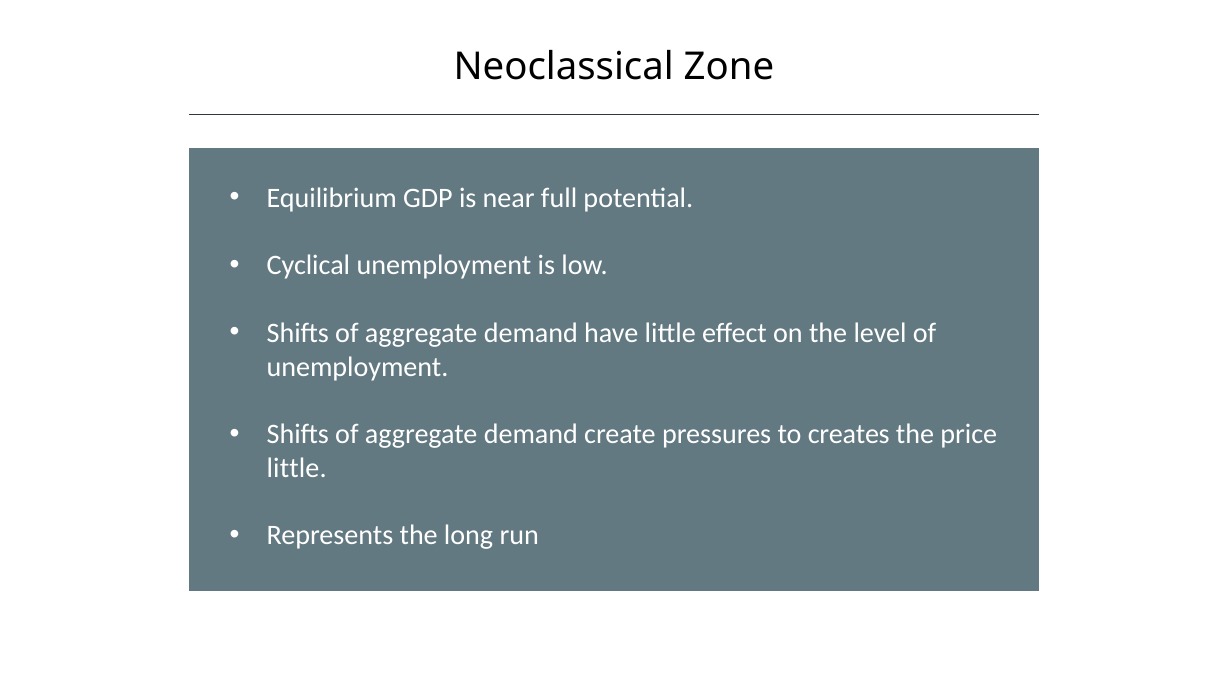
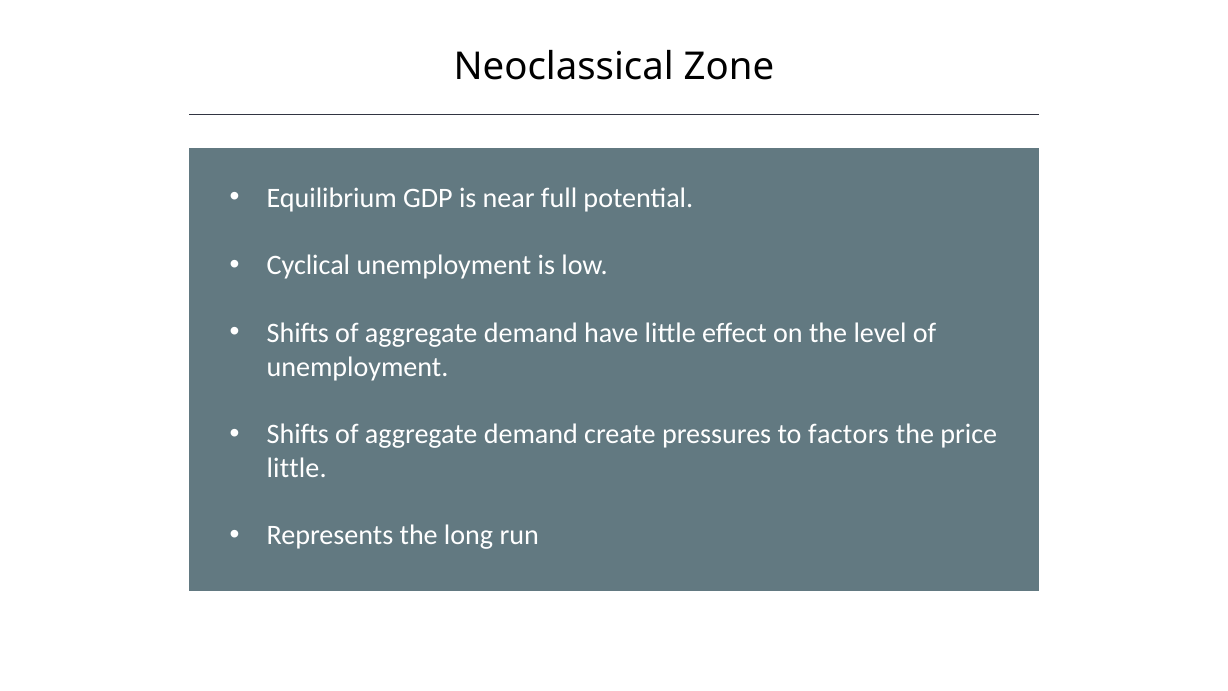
creates: creates -> factors
